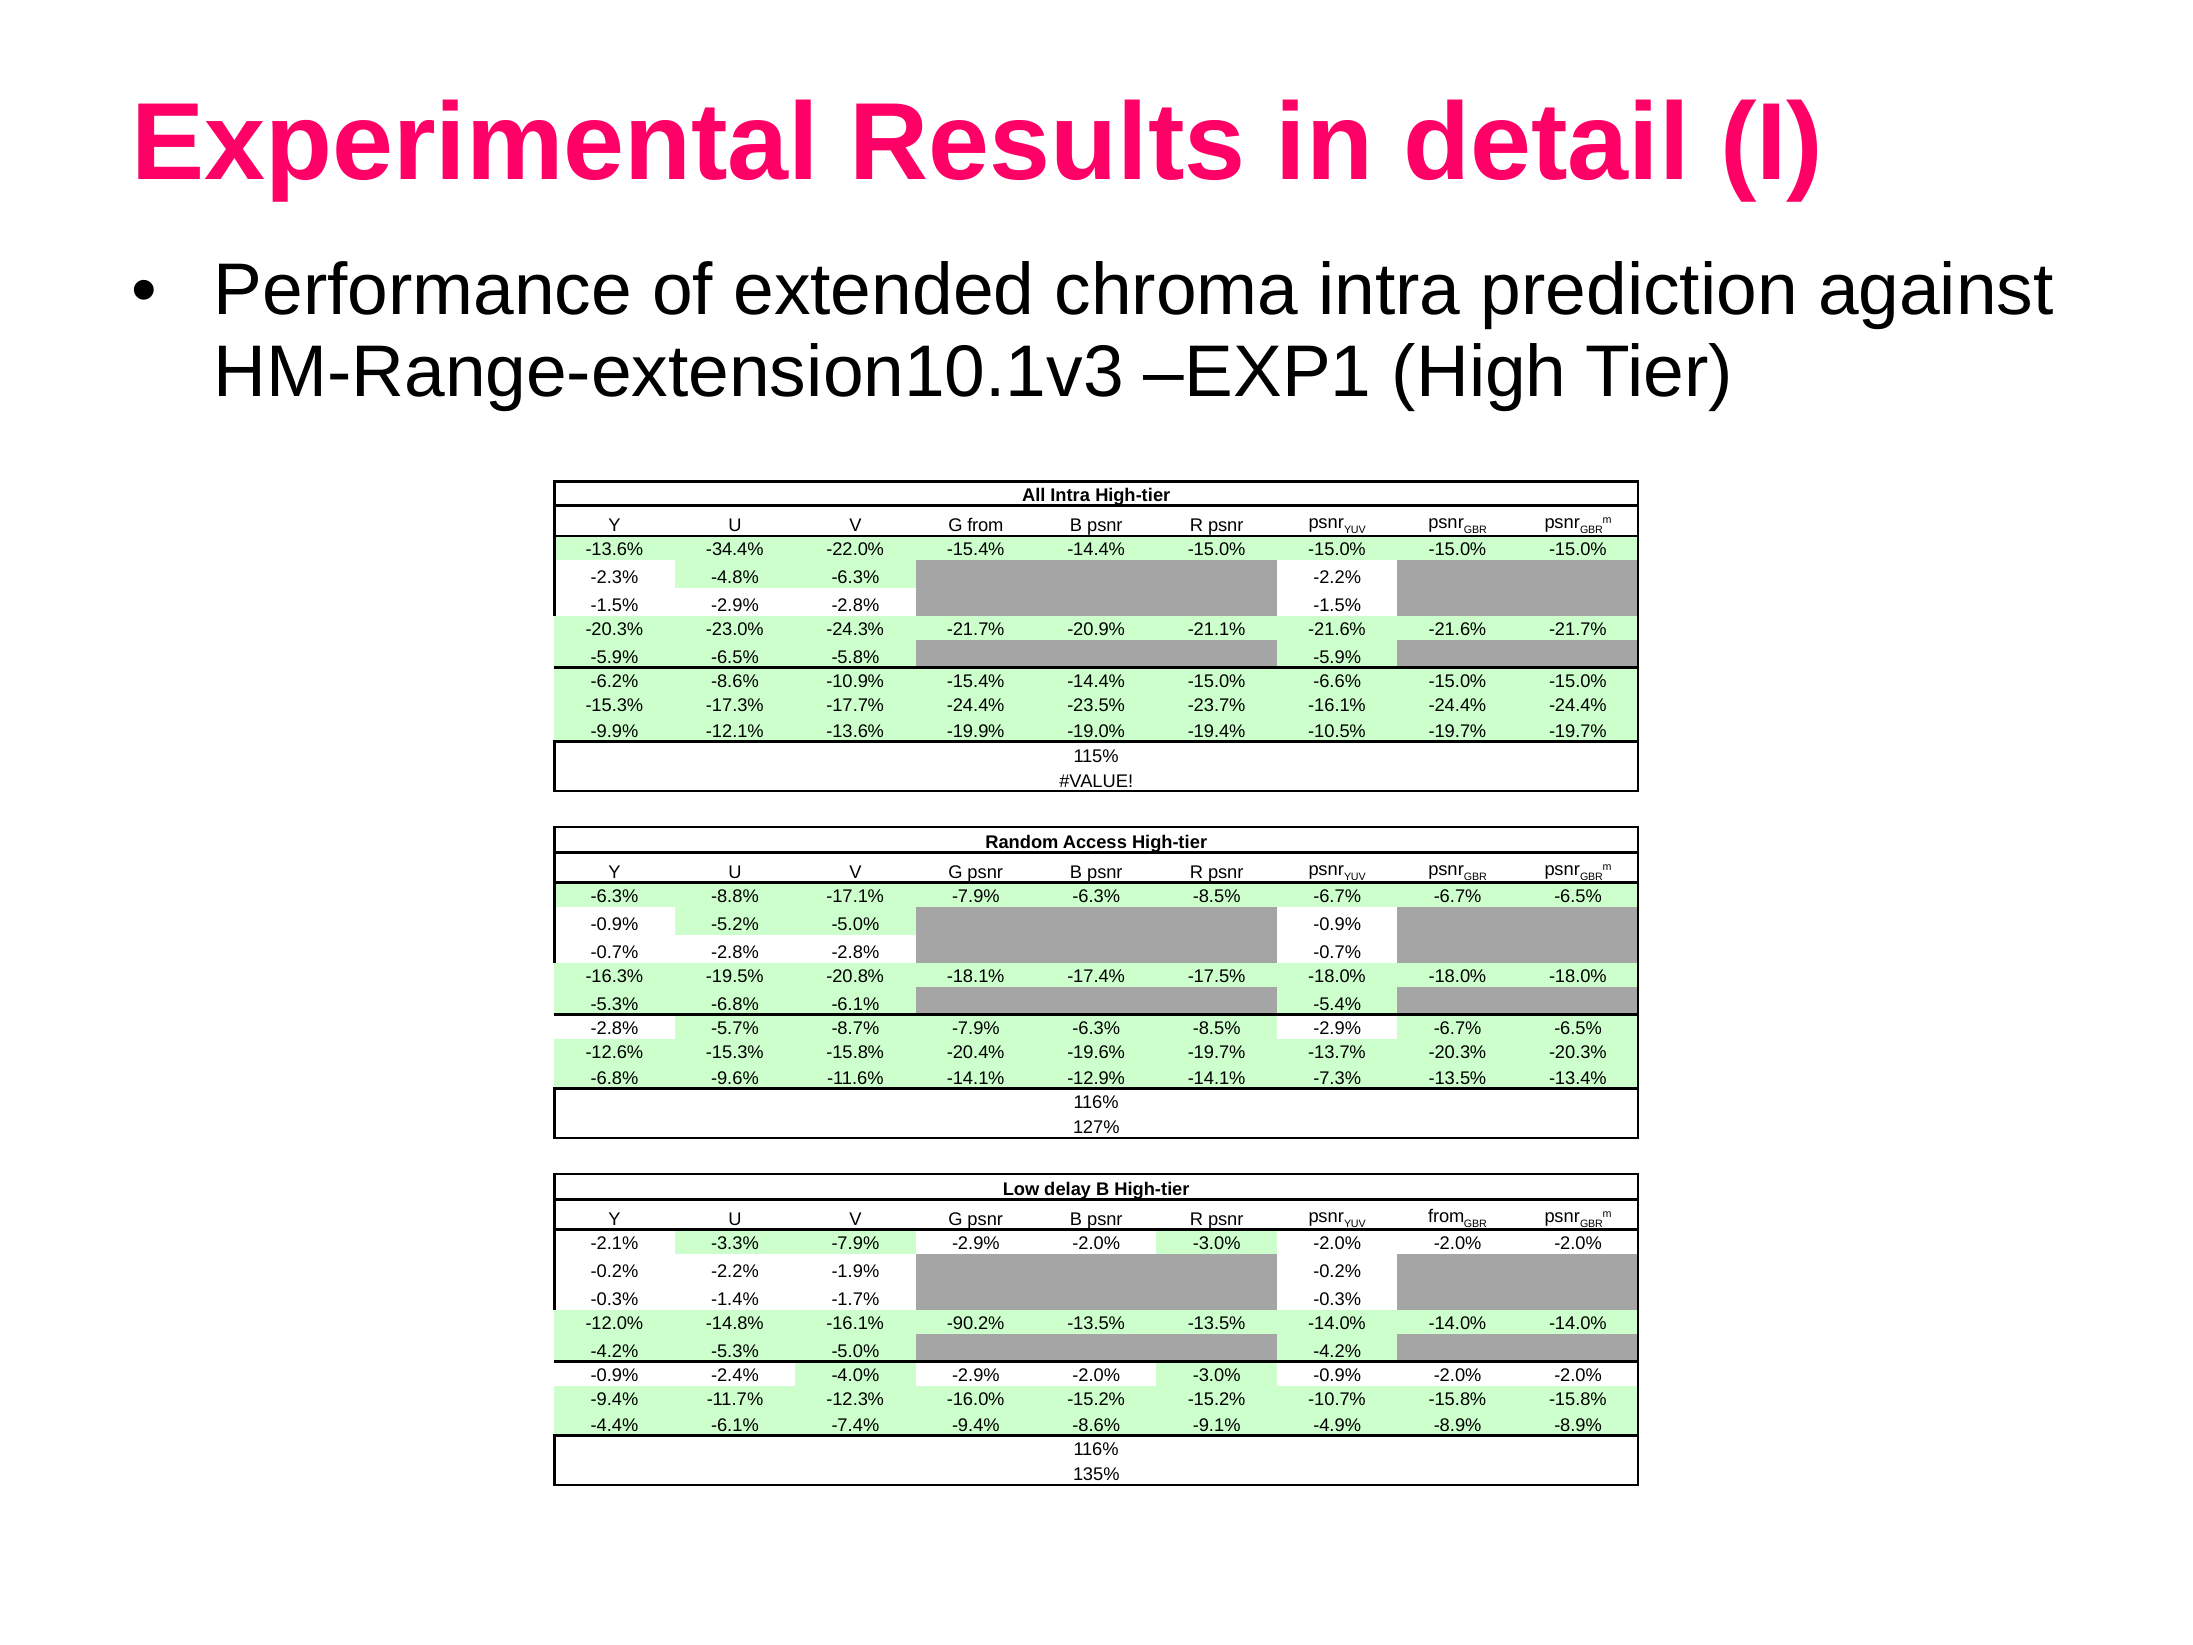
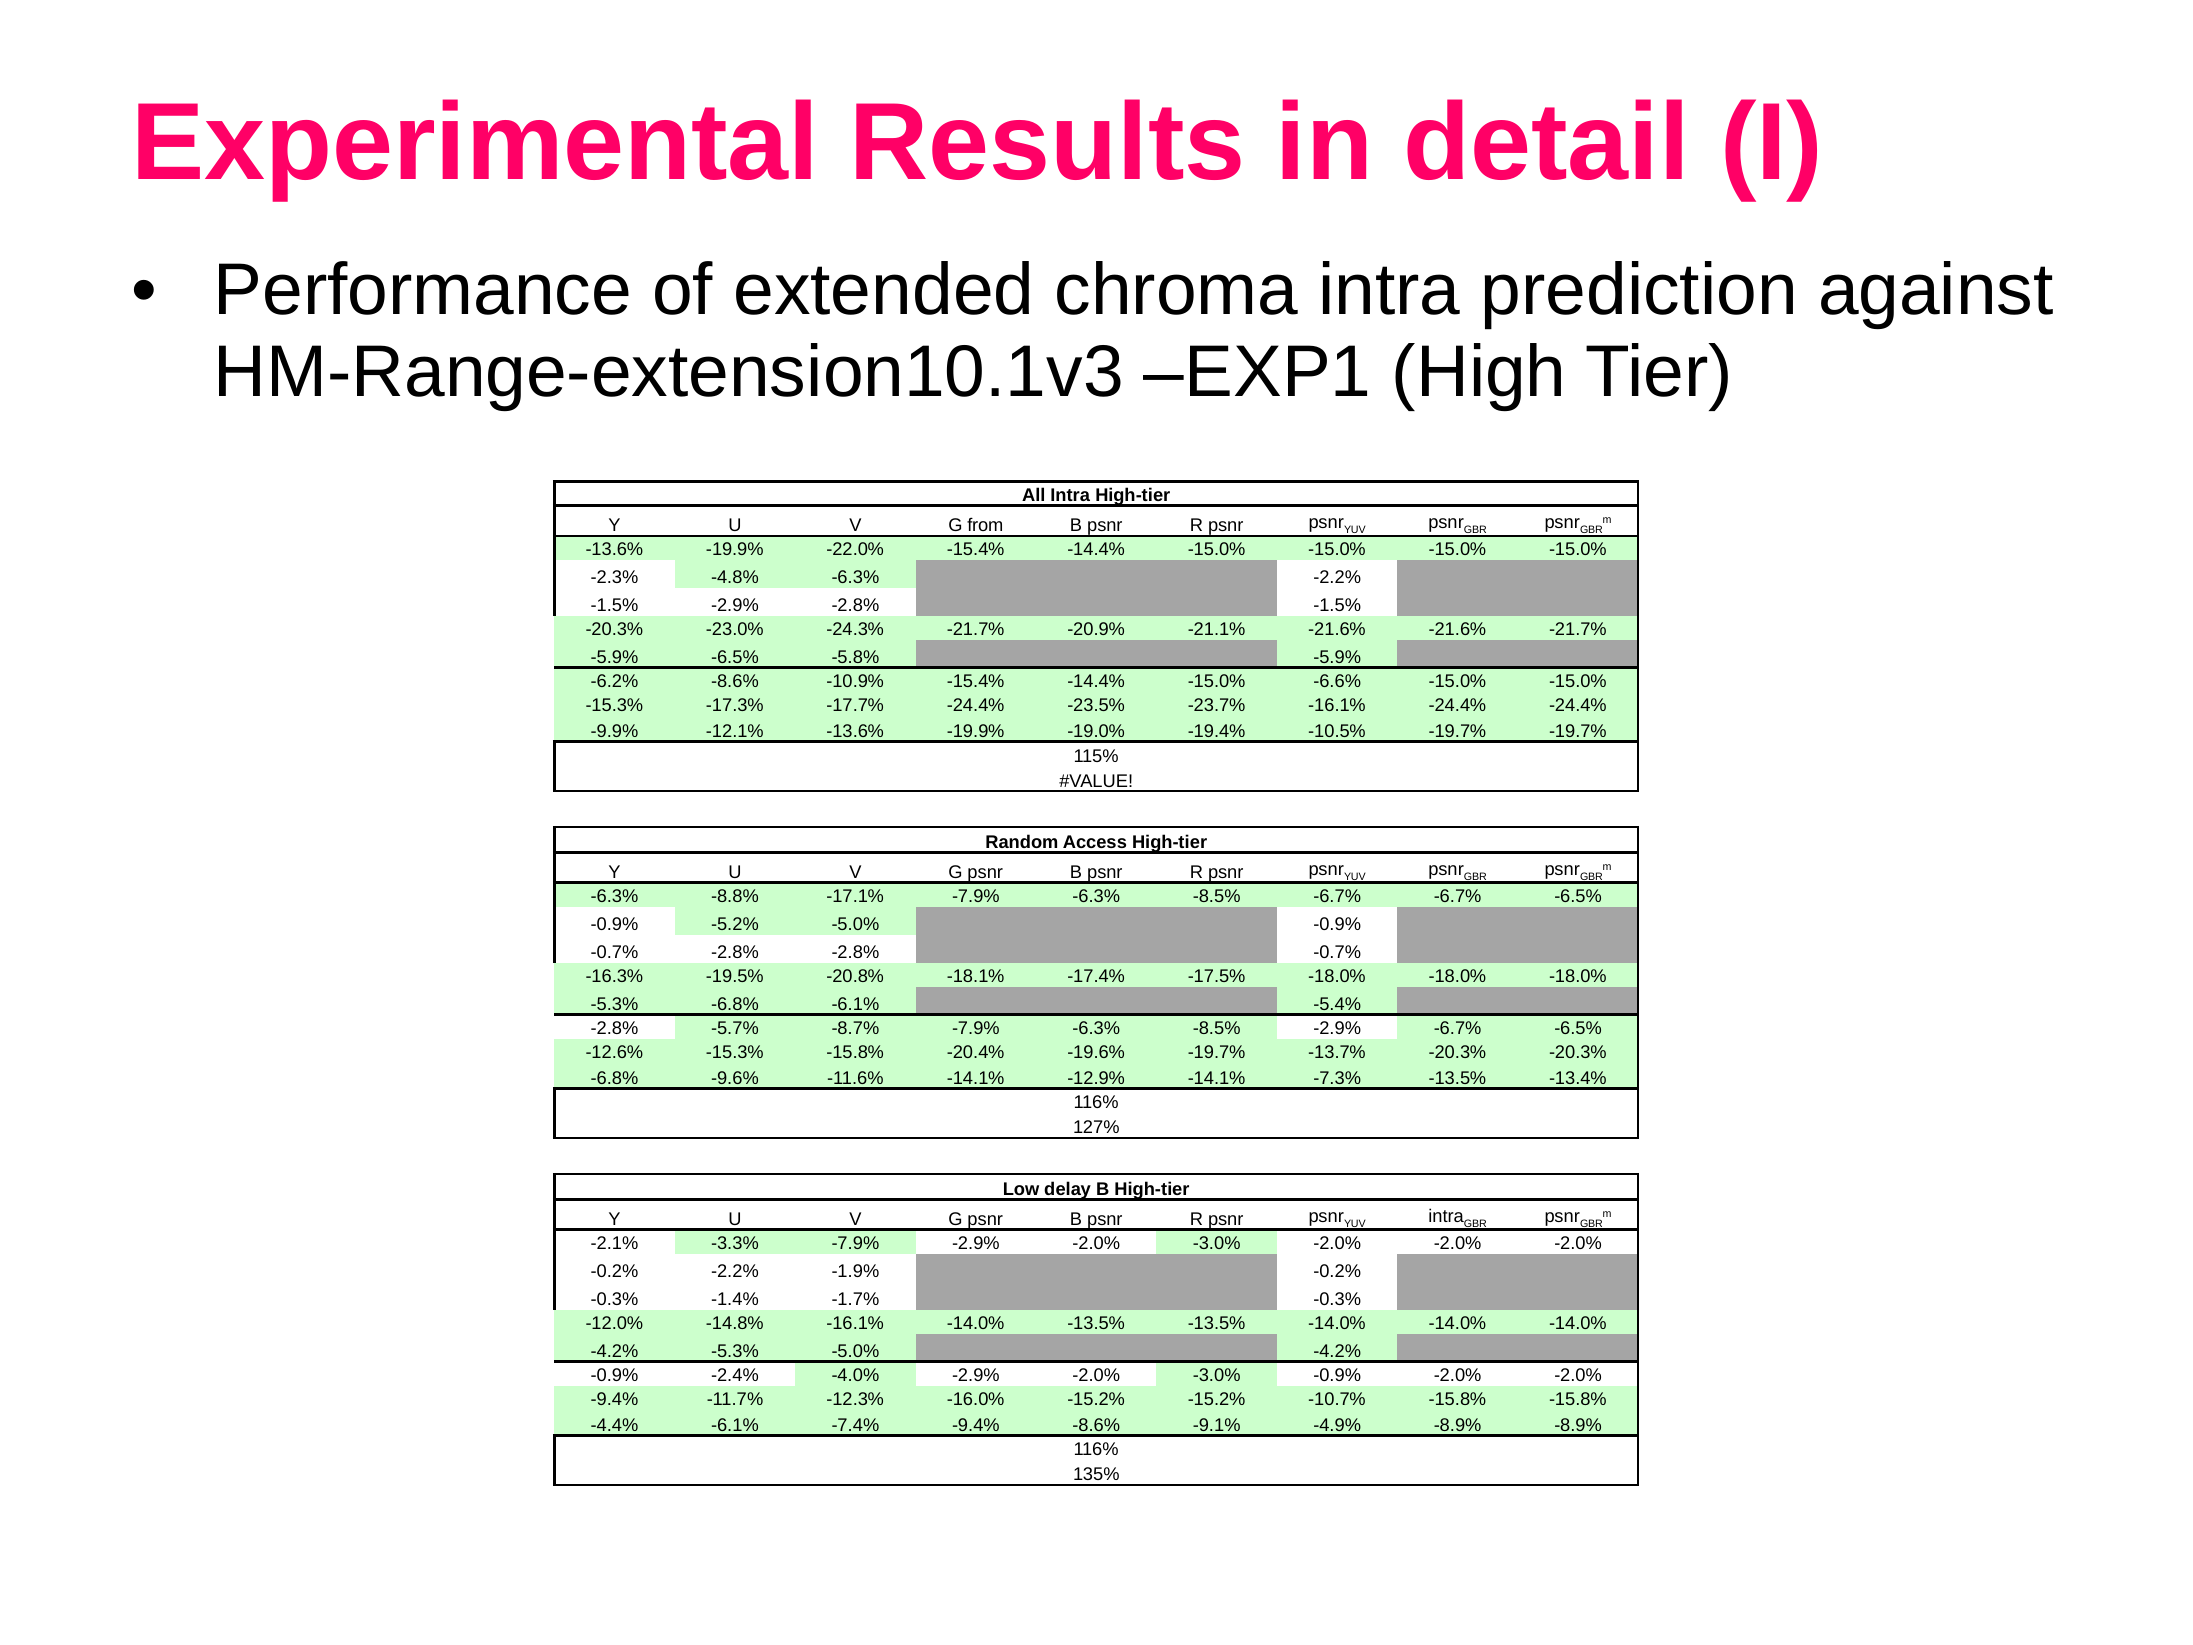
-34.4% at (735, 550): -34.4% -> -19.9%
from at (1446, 1217): from -> intra
-16.1% -90.2%: -90.2% -> -14.0%
